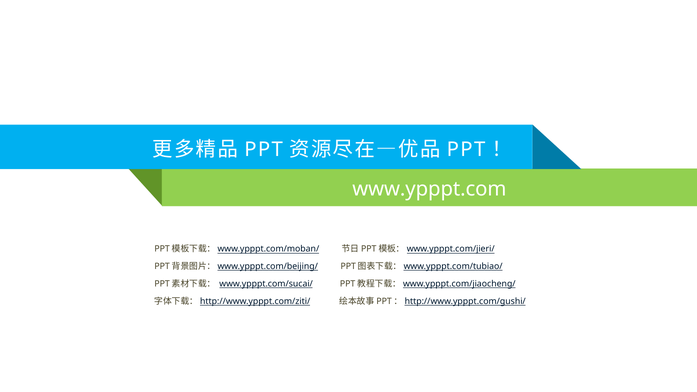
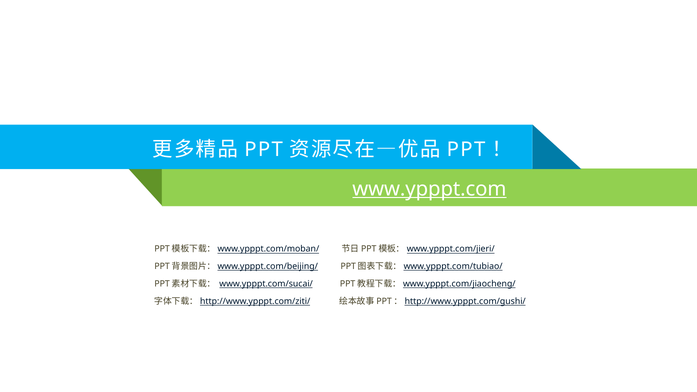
www.ypppt.com underline: none -> present
